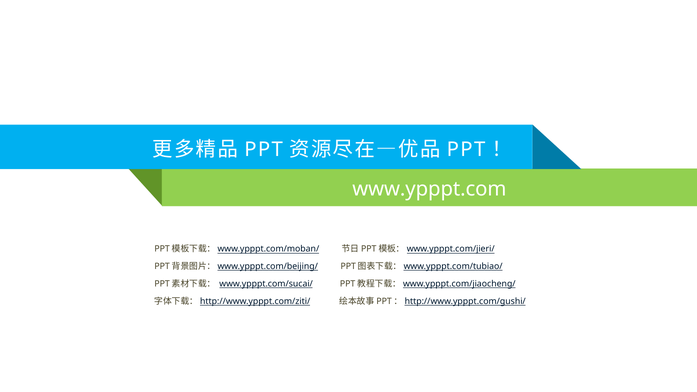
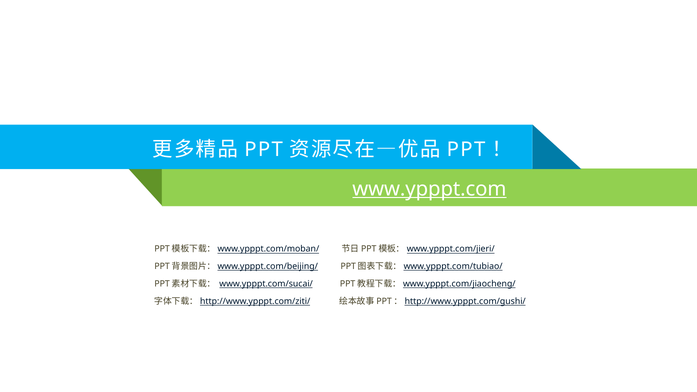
www.ypppt.com underline: none -> present
